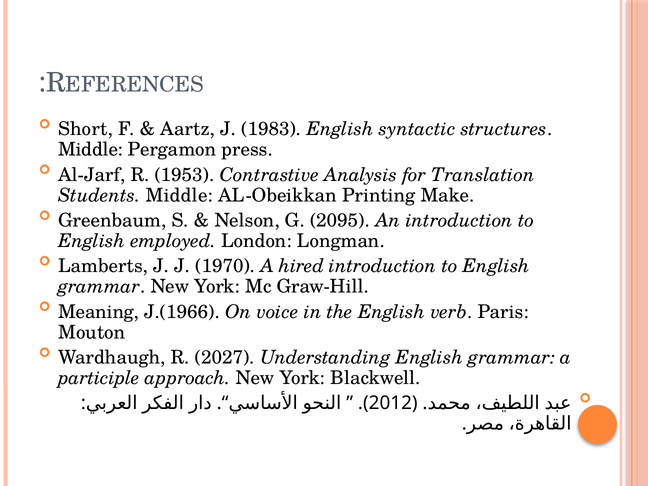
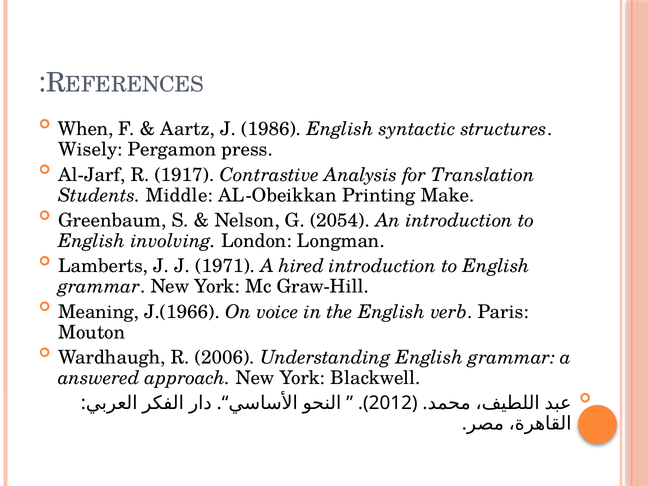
Short: Short -> When
1983: 1983 -> 1986
Middle at (91, 150): Middle -> Wisely
1953: 1953 -> 1917
2095: 2095 -> 2054
employed: employed -> involving
1970: 1970 -> 1971
2027: 2027 -> 2006
participle: participle -> answered
